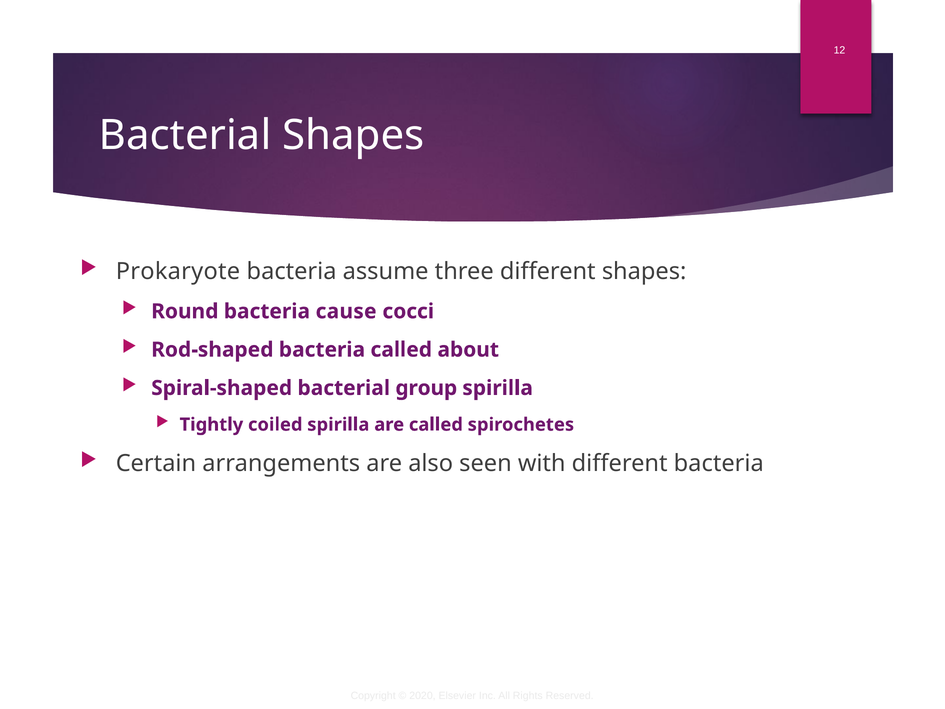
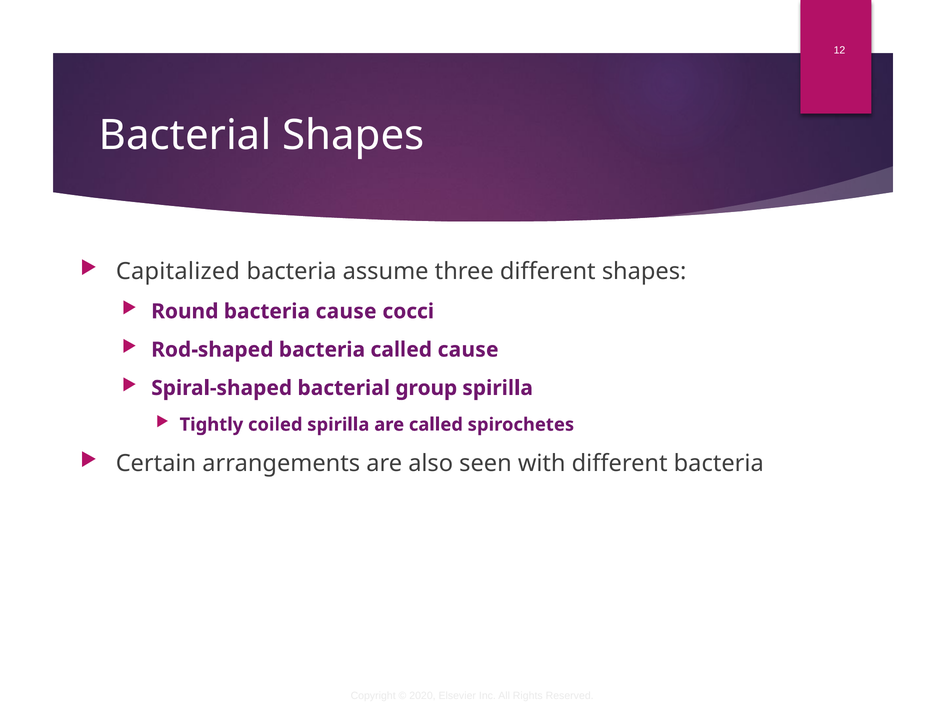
Prokaryote: Prokaryote -> Capitalized
called about: about -> cause
